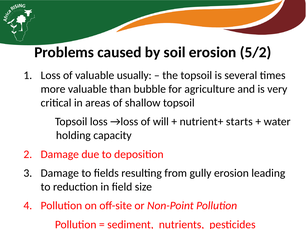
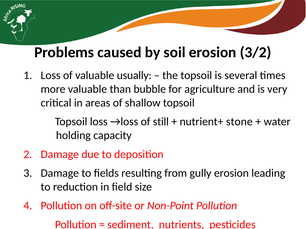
5/2: 5/2 -> 3/2
will: will -> still
starts: starts -> stone
